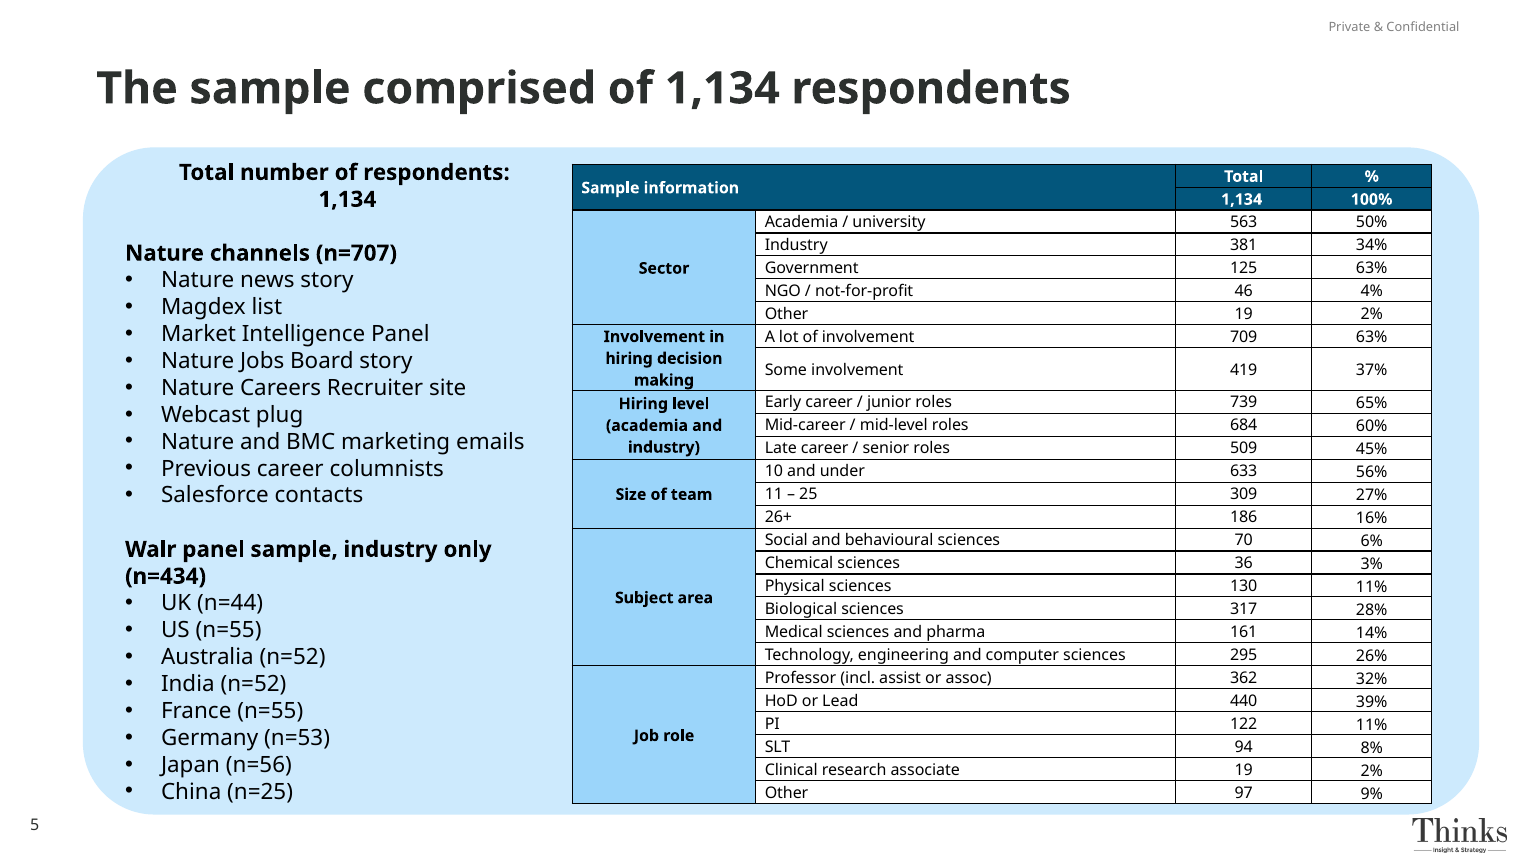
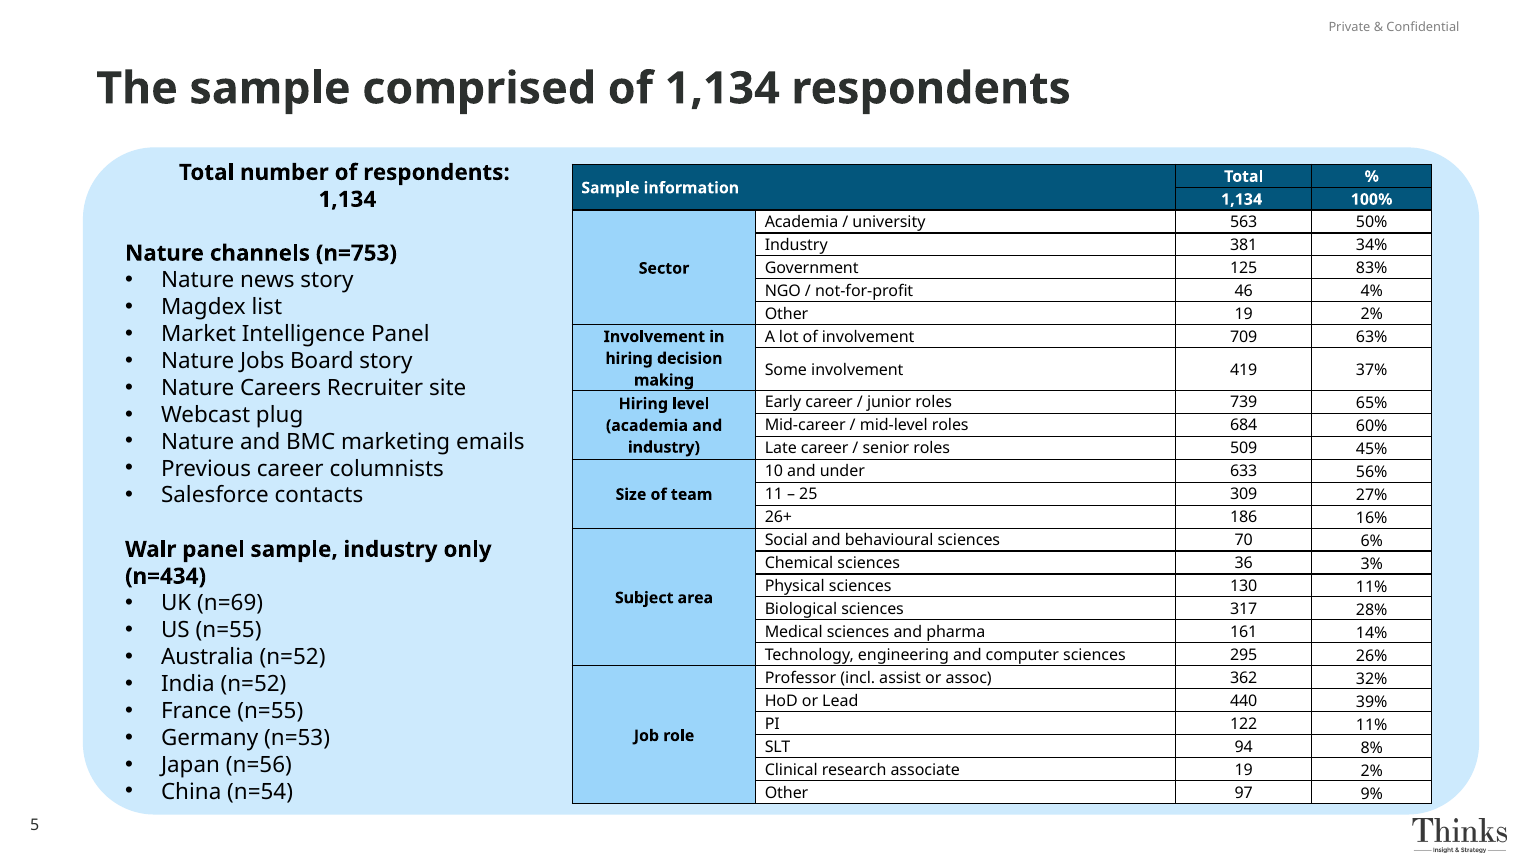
n=707: n=707 -> n=753
125 63%: 63% -> 83%
n=44: n=44 -> n=69
n=25: n=25 -> n=54
